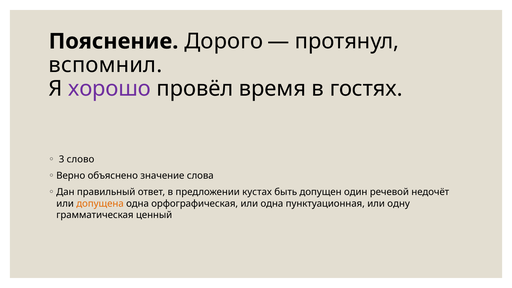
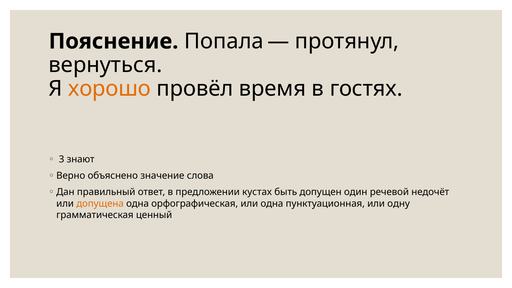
Дорого: Дорого -> Попала
вспомнил: вспомнил -> вернуться
хорошо colour: purple -> orange
слово: слово -> знают
